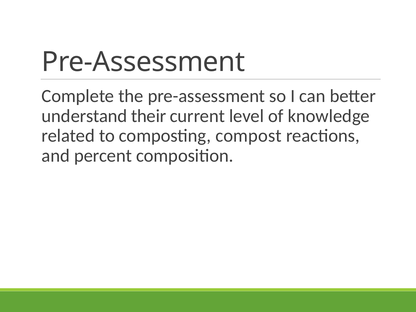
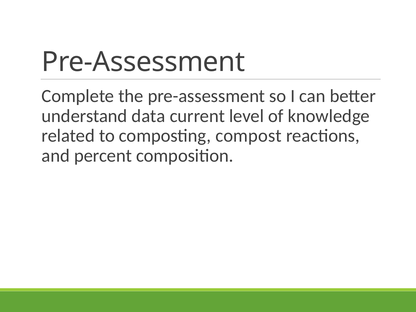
their: their -> data
